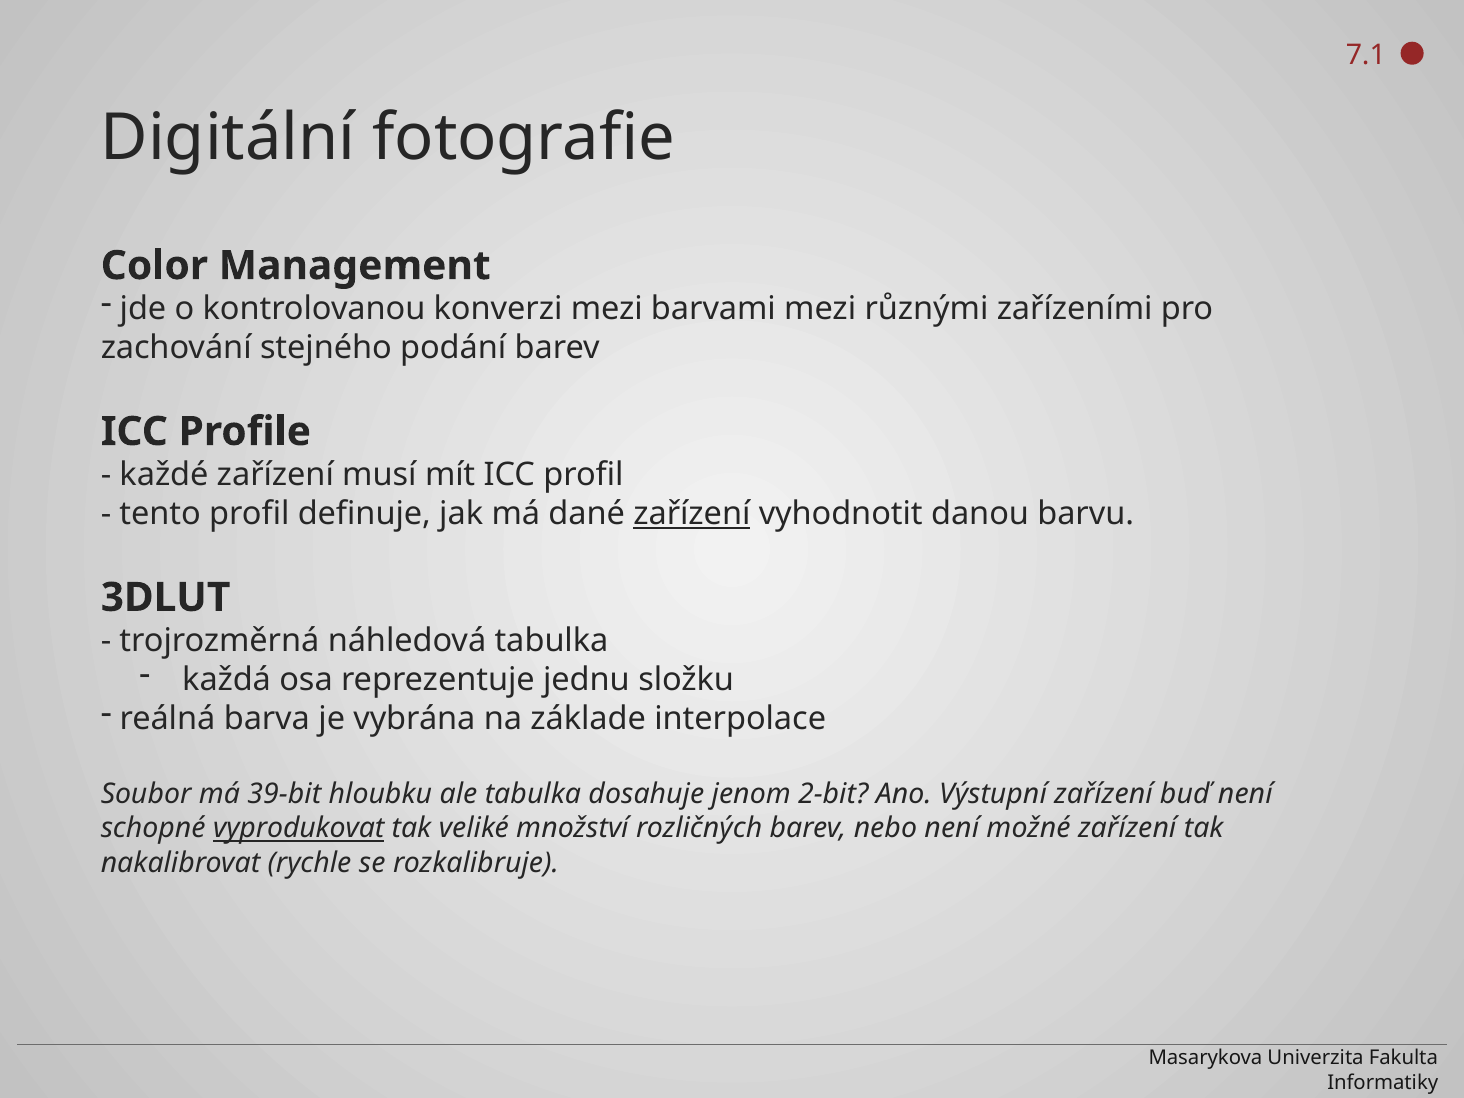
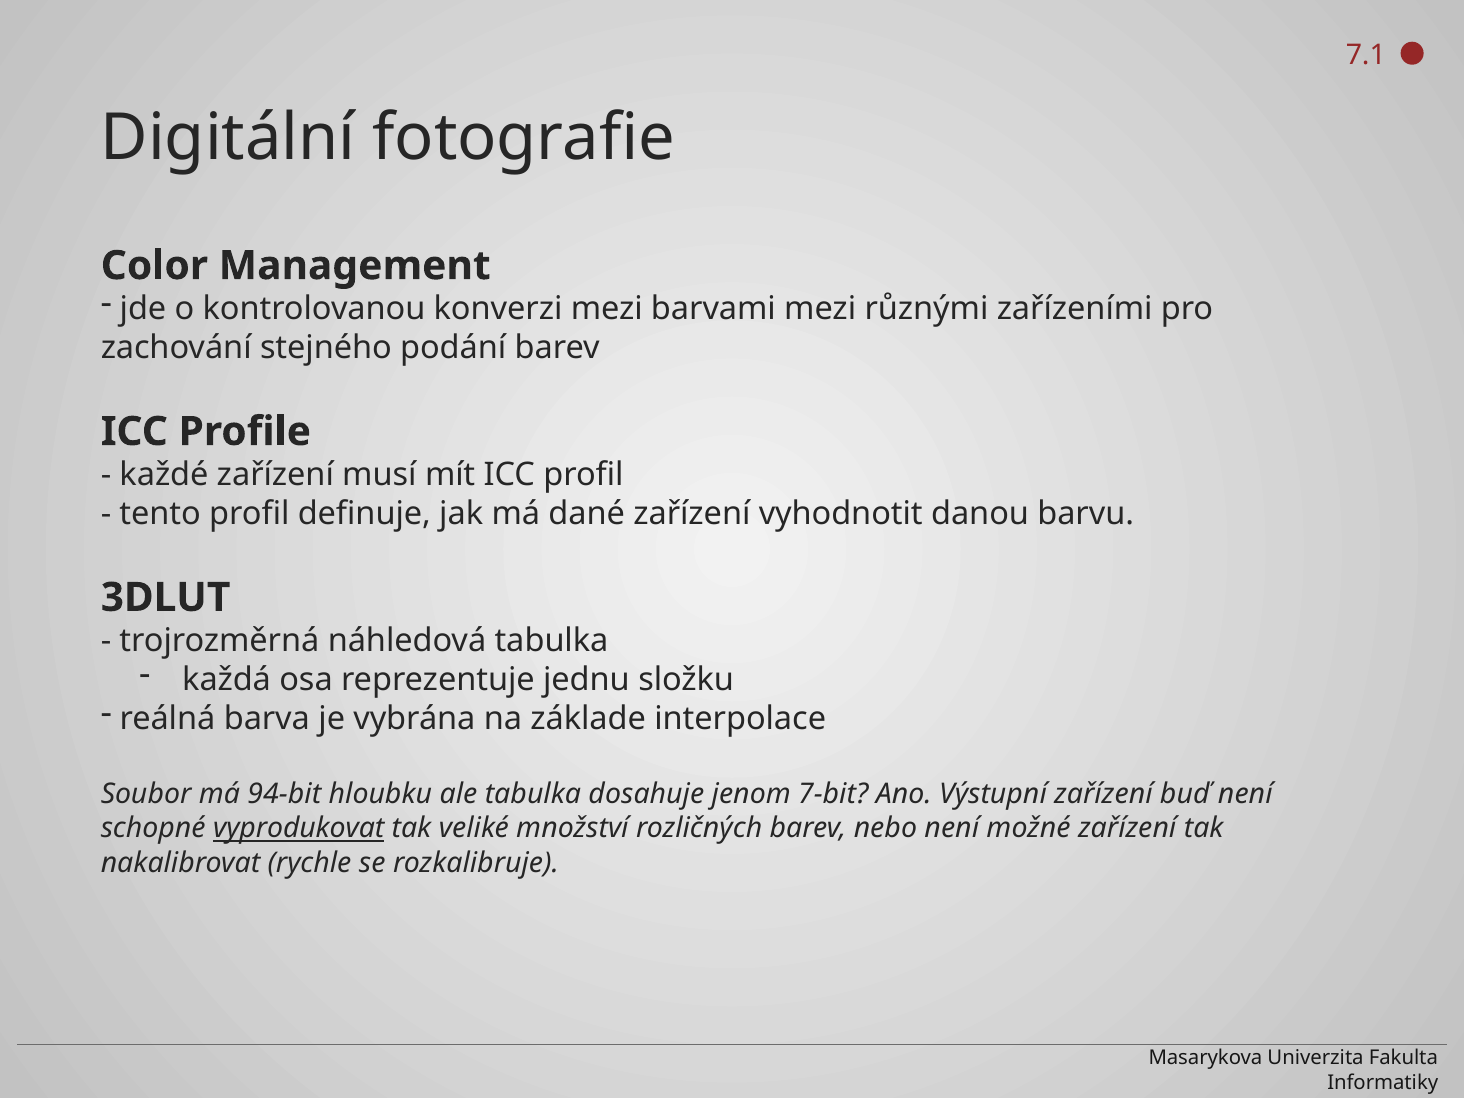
zařízení at (692, 514) underline: present -> none
39-bit: 39-bit -> 94-bit
2-bit: 2-bit -> 7-bit
